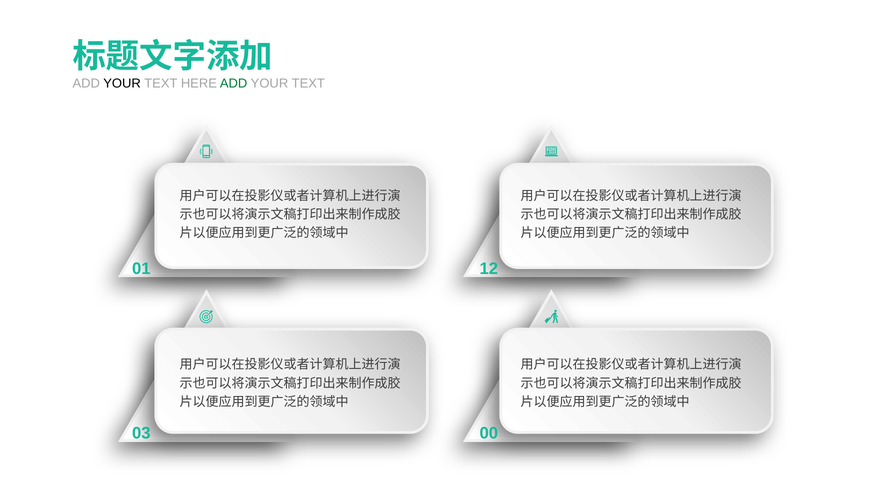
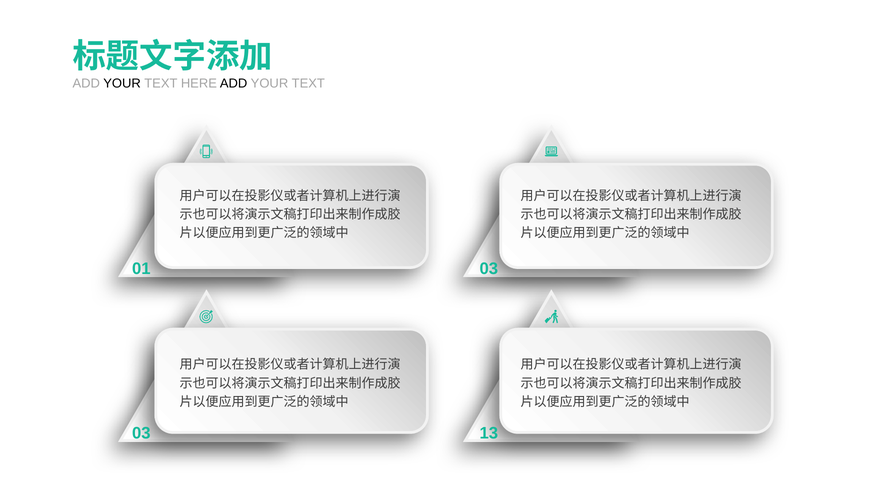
ADD at (234, 83) colour: green -> black
01 12: 12 -> 03
00: 00 -> 13
